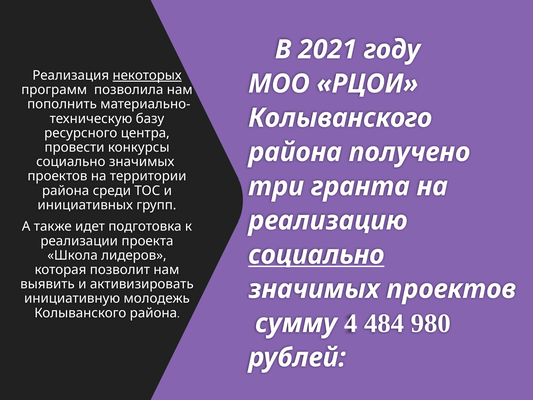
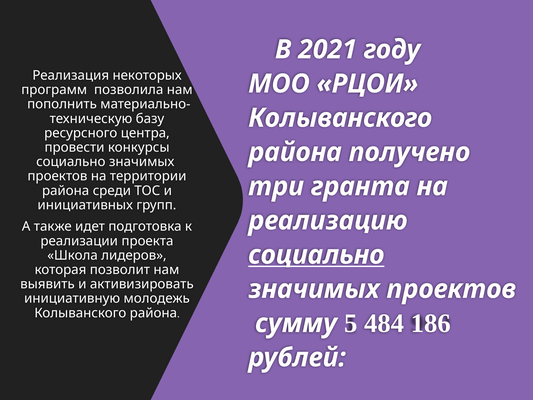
некоторых underline: present -> none
4: 4 -> 5
980: 980 -> 186
